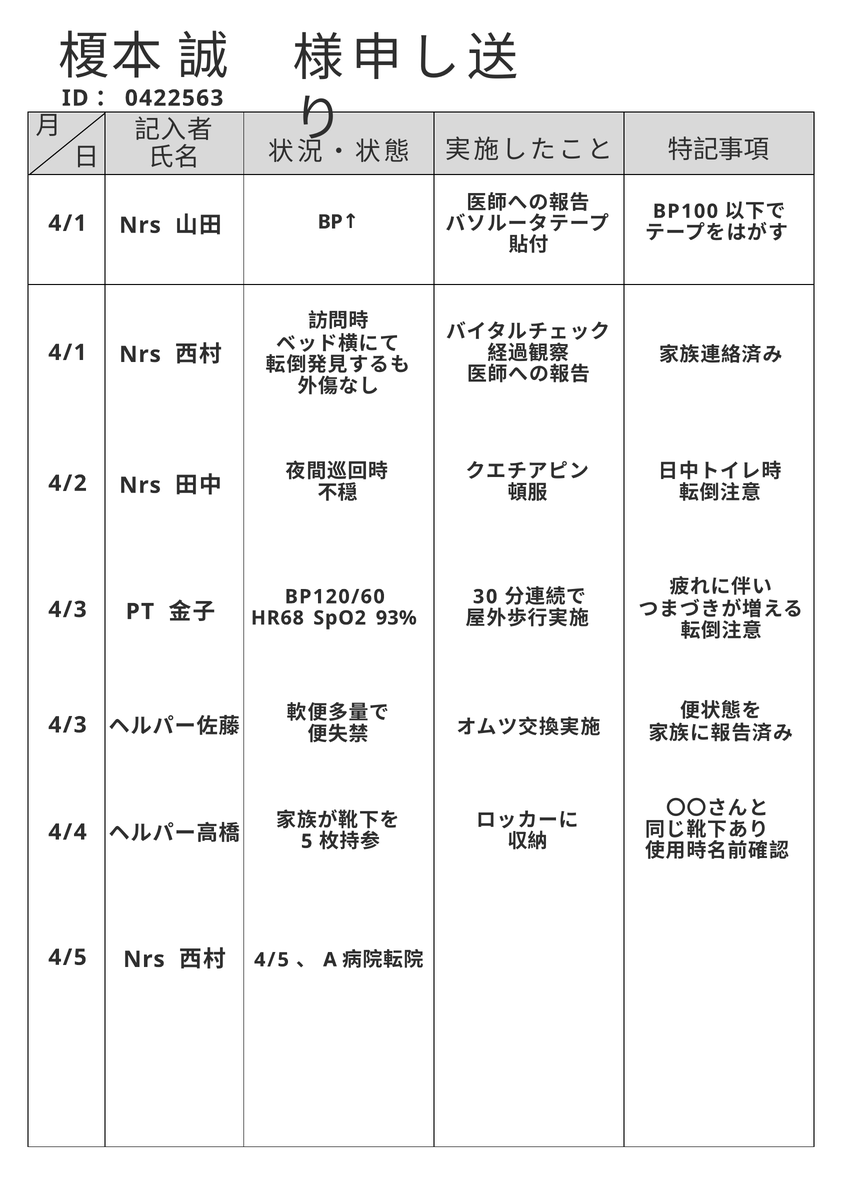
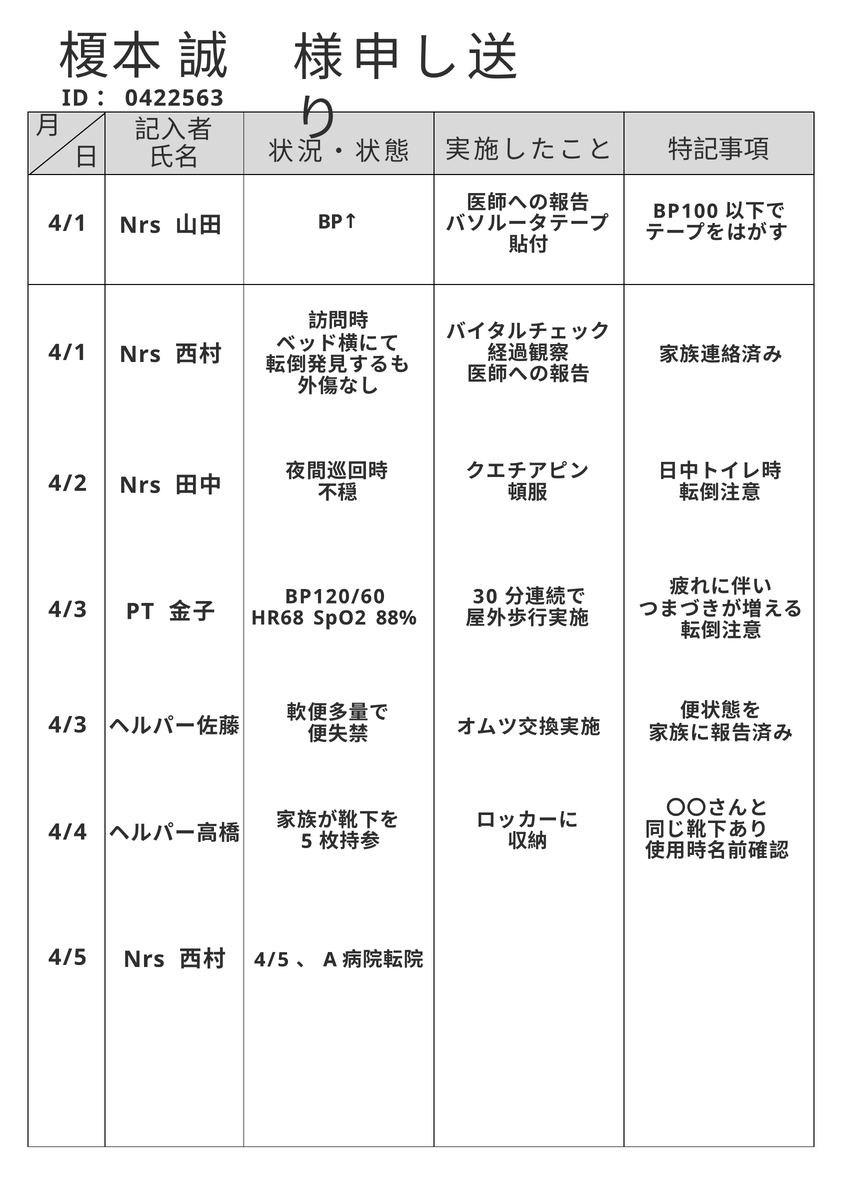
93%: 93% -> 88%
